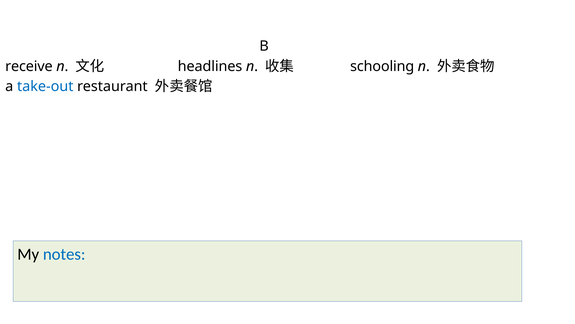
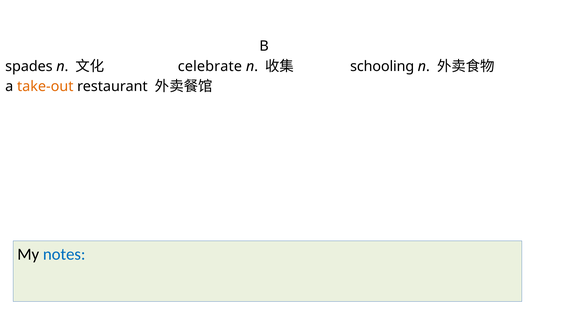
receive: receive -> spades
headlines: headlines -> celebrate
take-out colour: blue -> orange
